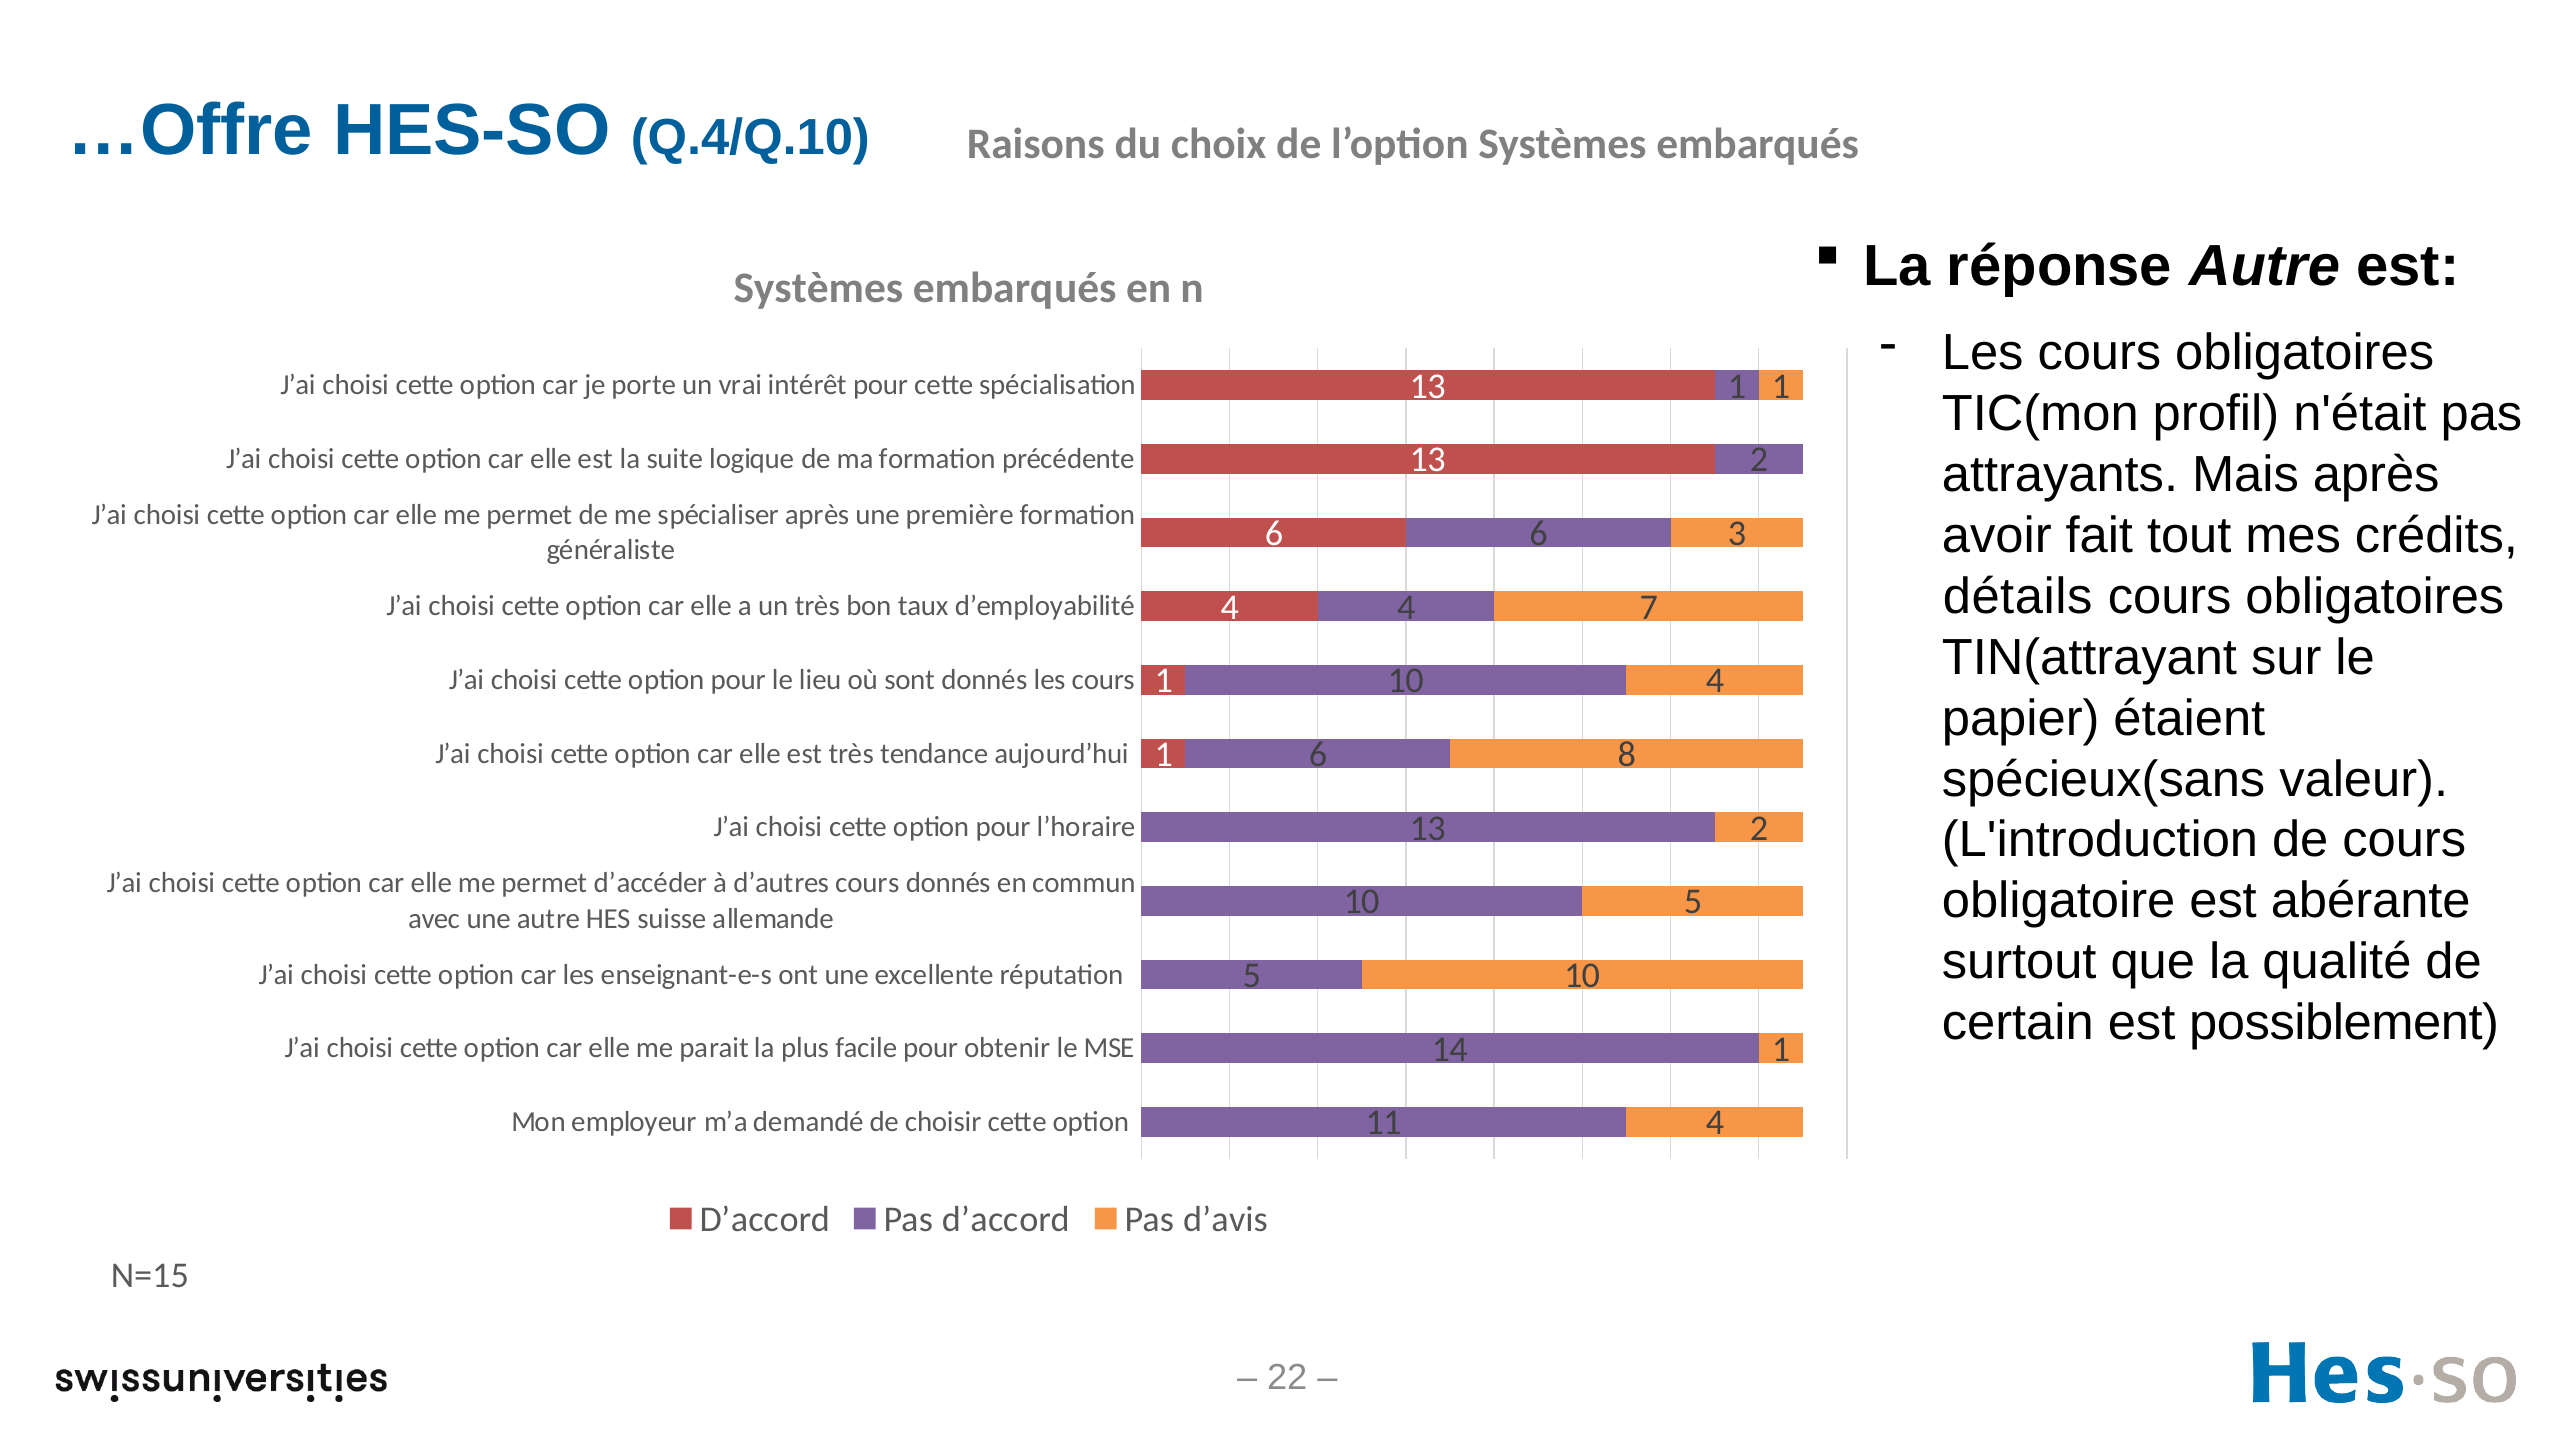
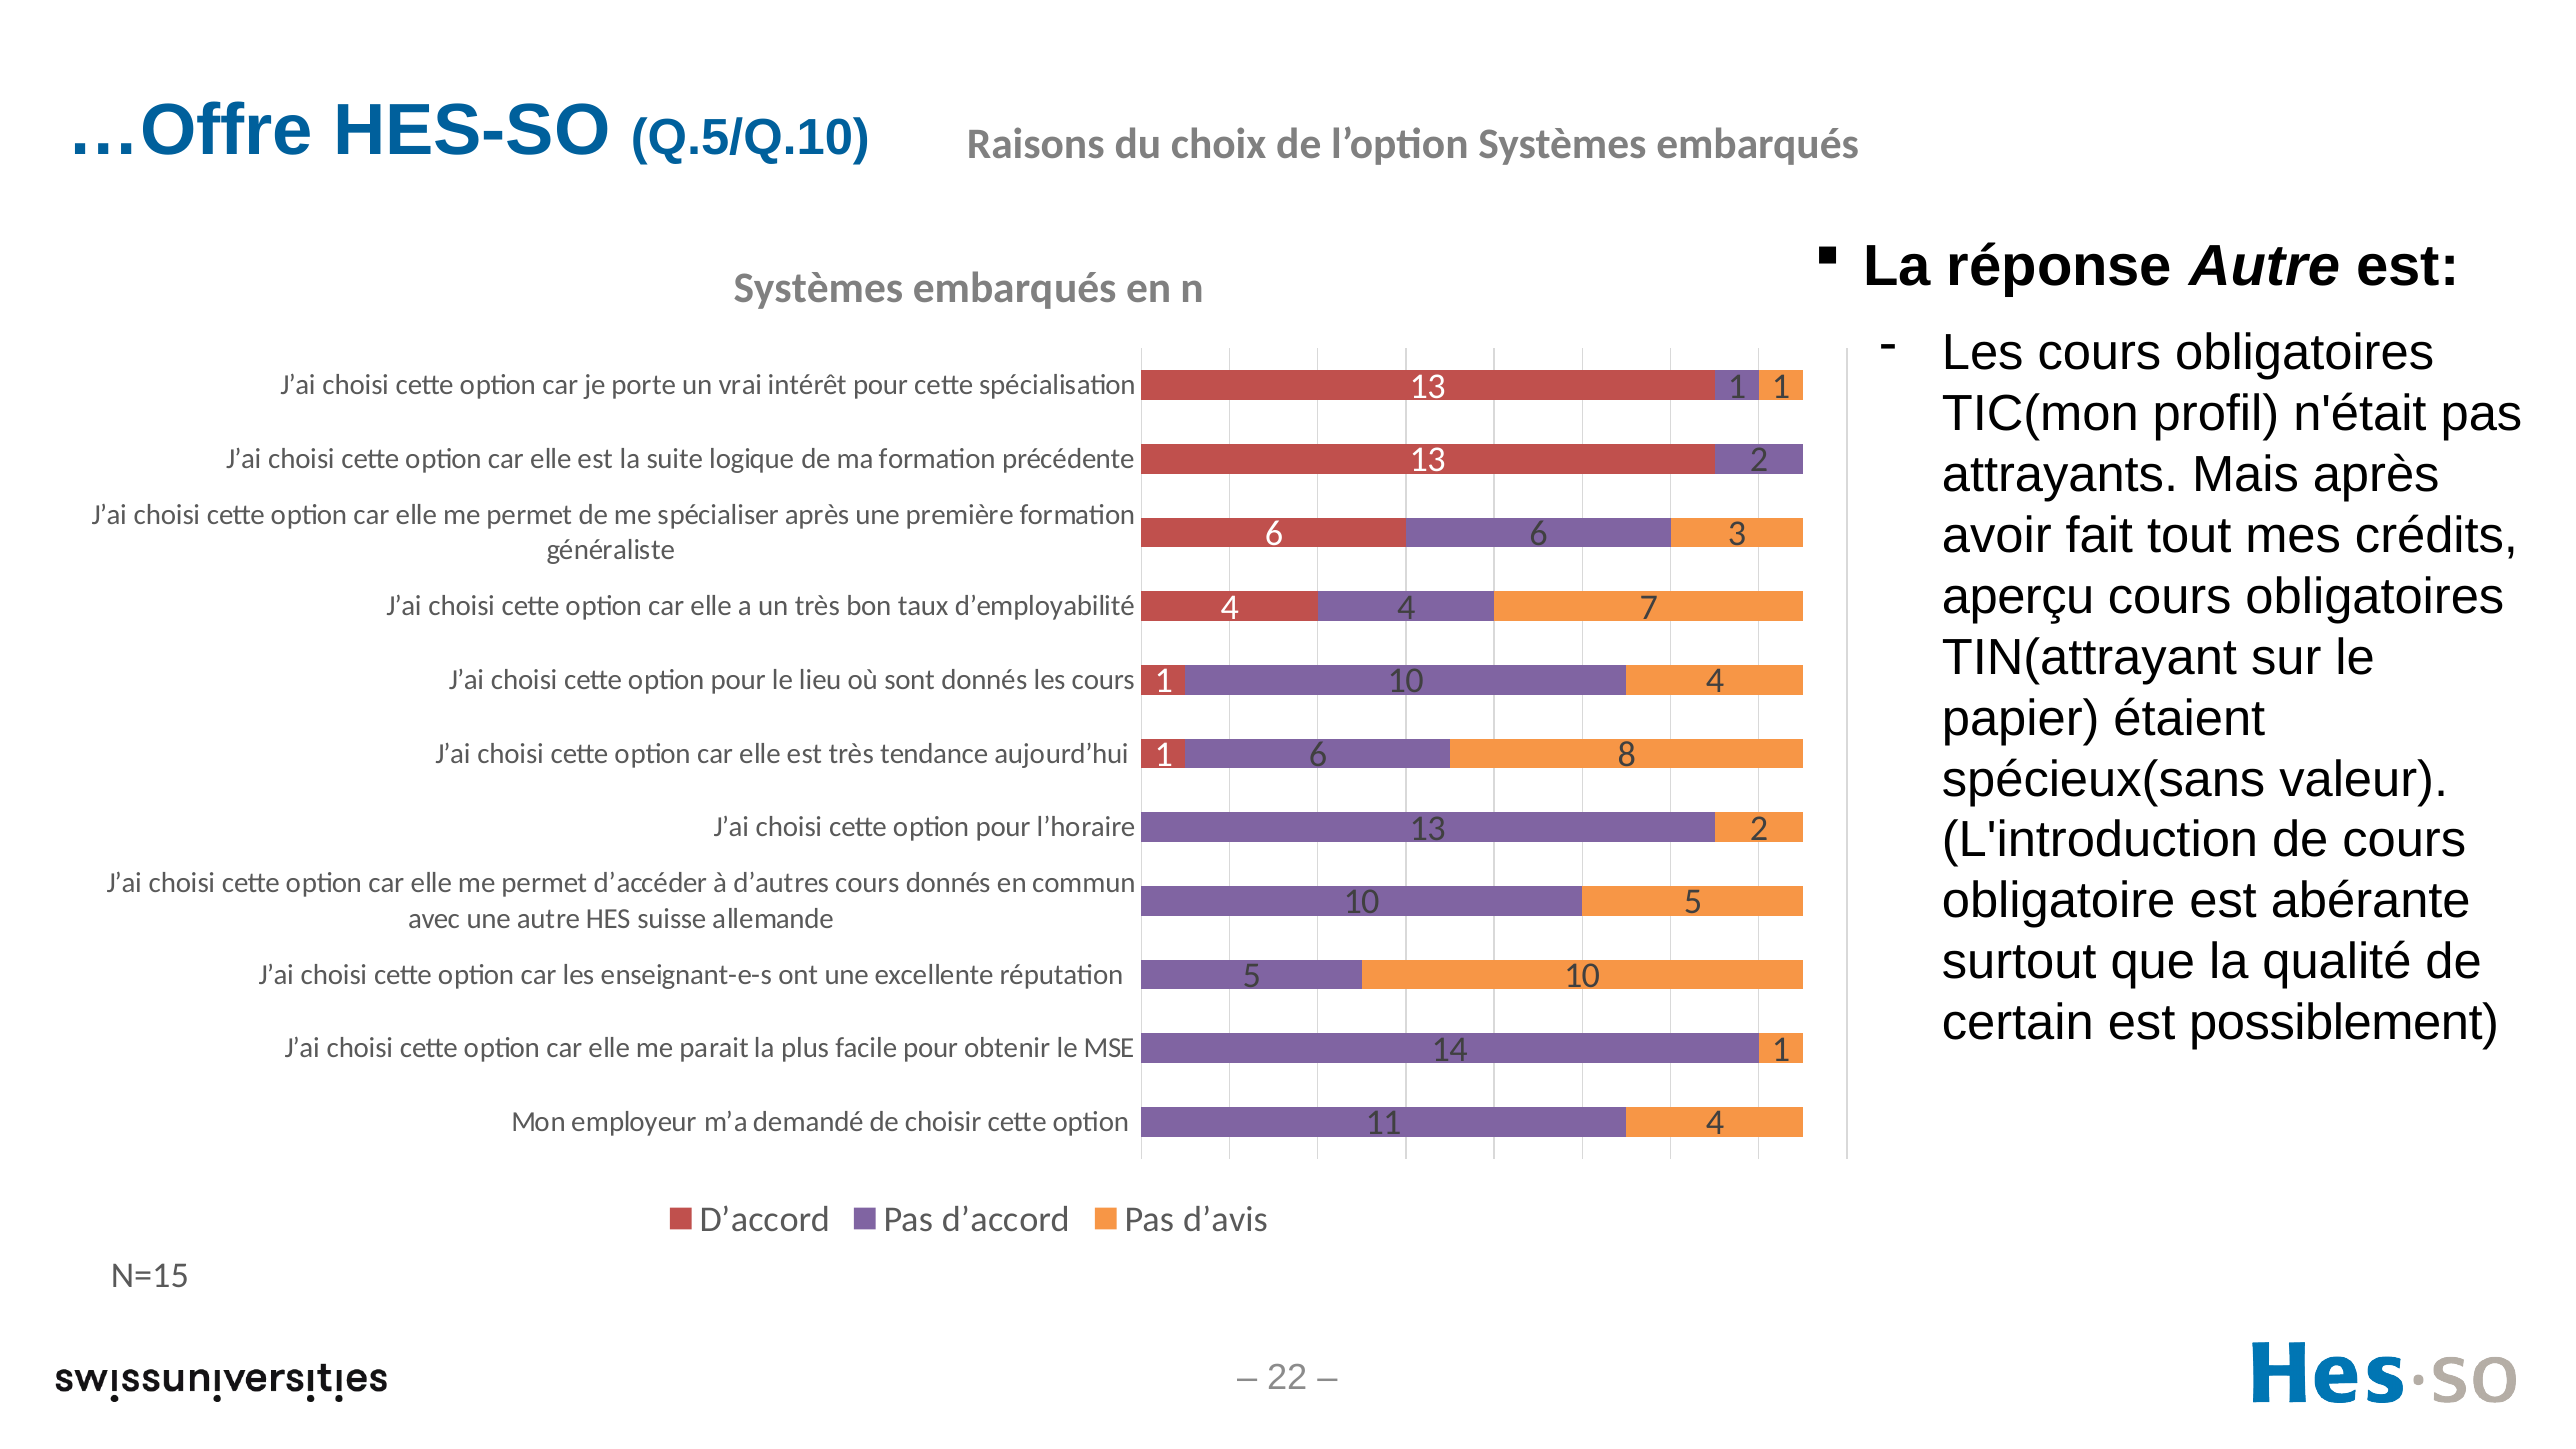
Q.4/Q.10: Q.4/Q.10 -> Q.5/Q.10
détails: détails -> aperçu
